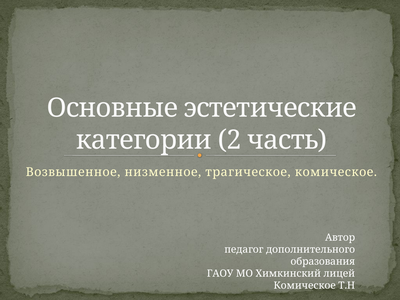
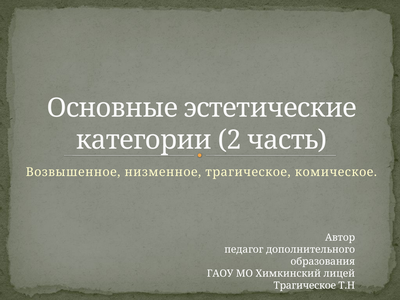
Комическое at (305, 285): Комическое -> Трагическое
